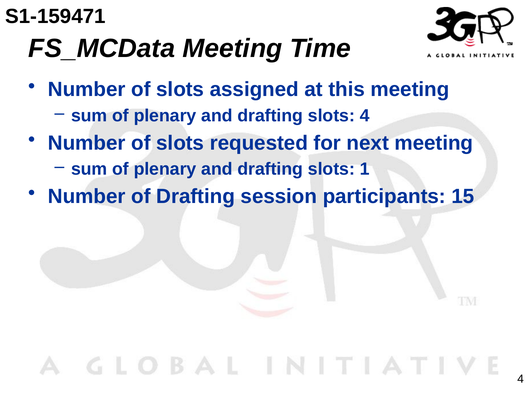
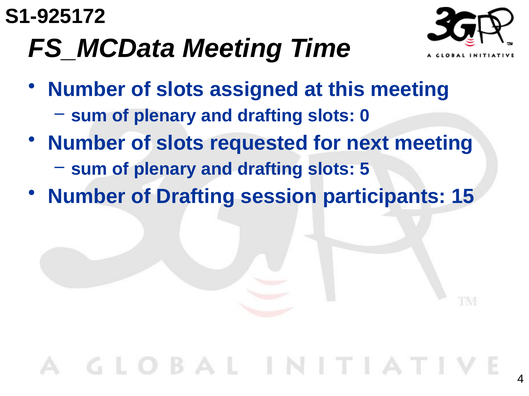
S1-159471: S1-159471 -> S1-925172
slots 4: 4 -> 0
1: 1 -> 5
